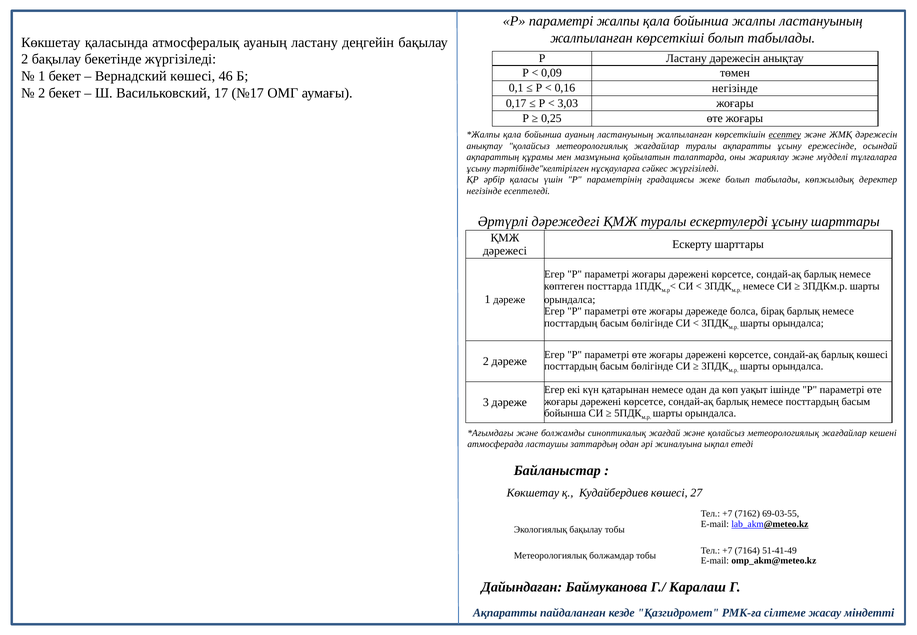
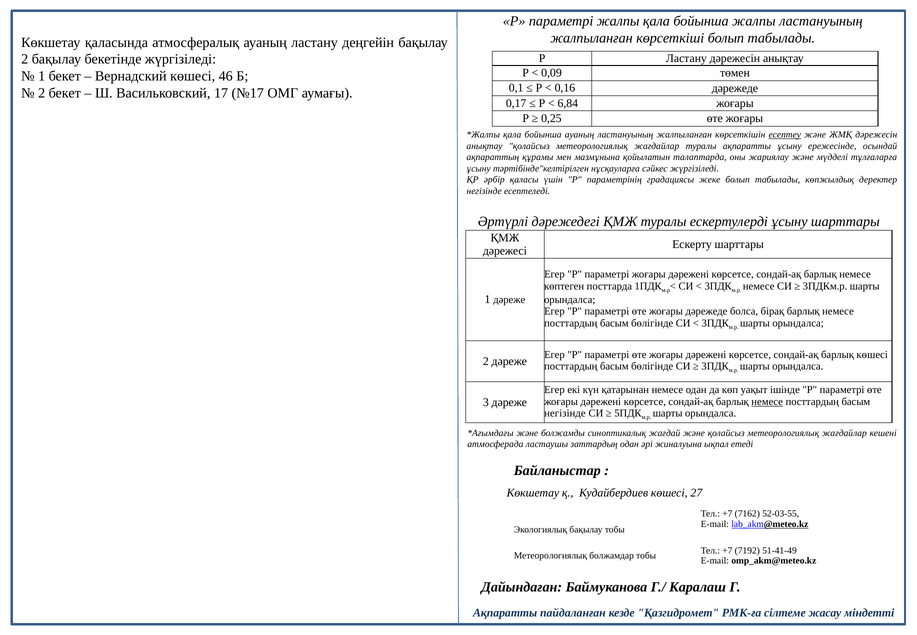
0,16 негізінде: негізінде -> дәрежеде
3,03: 3,03 -> 6,84
немесе at (767, 401) underline: none -> present
бойынша at (565, 413): бойынша -> негізінде
69-03-55: 69-03-55 -> 52-03-55
7164: 7164 -> 7192
